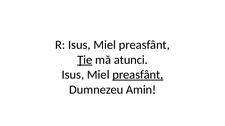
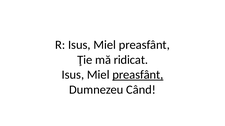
Ţie underline: present -> none
atunci: atunci -> ridicat
Amin: Amin -> Când
